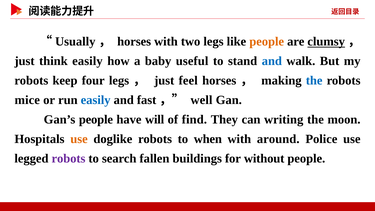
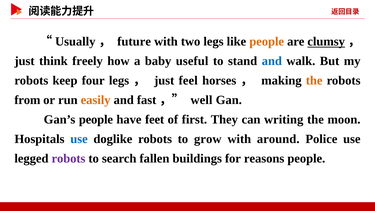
horses at (134, 42): horses -> future
think easily: easily -> freely
the at (314, 81) colour: blue -> orange
mice: mice -> from
easily at (96, 100) colour: blue -> orange
will: will -> feet
find: find -> first
use at (79, 139) colour: orange -> blue
when: when -> grow
without: without -> reasons
